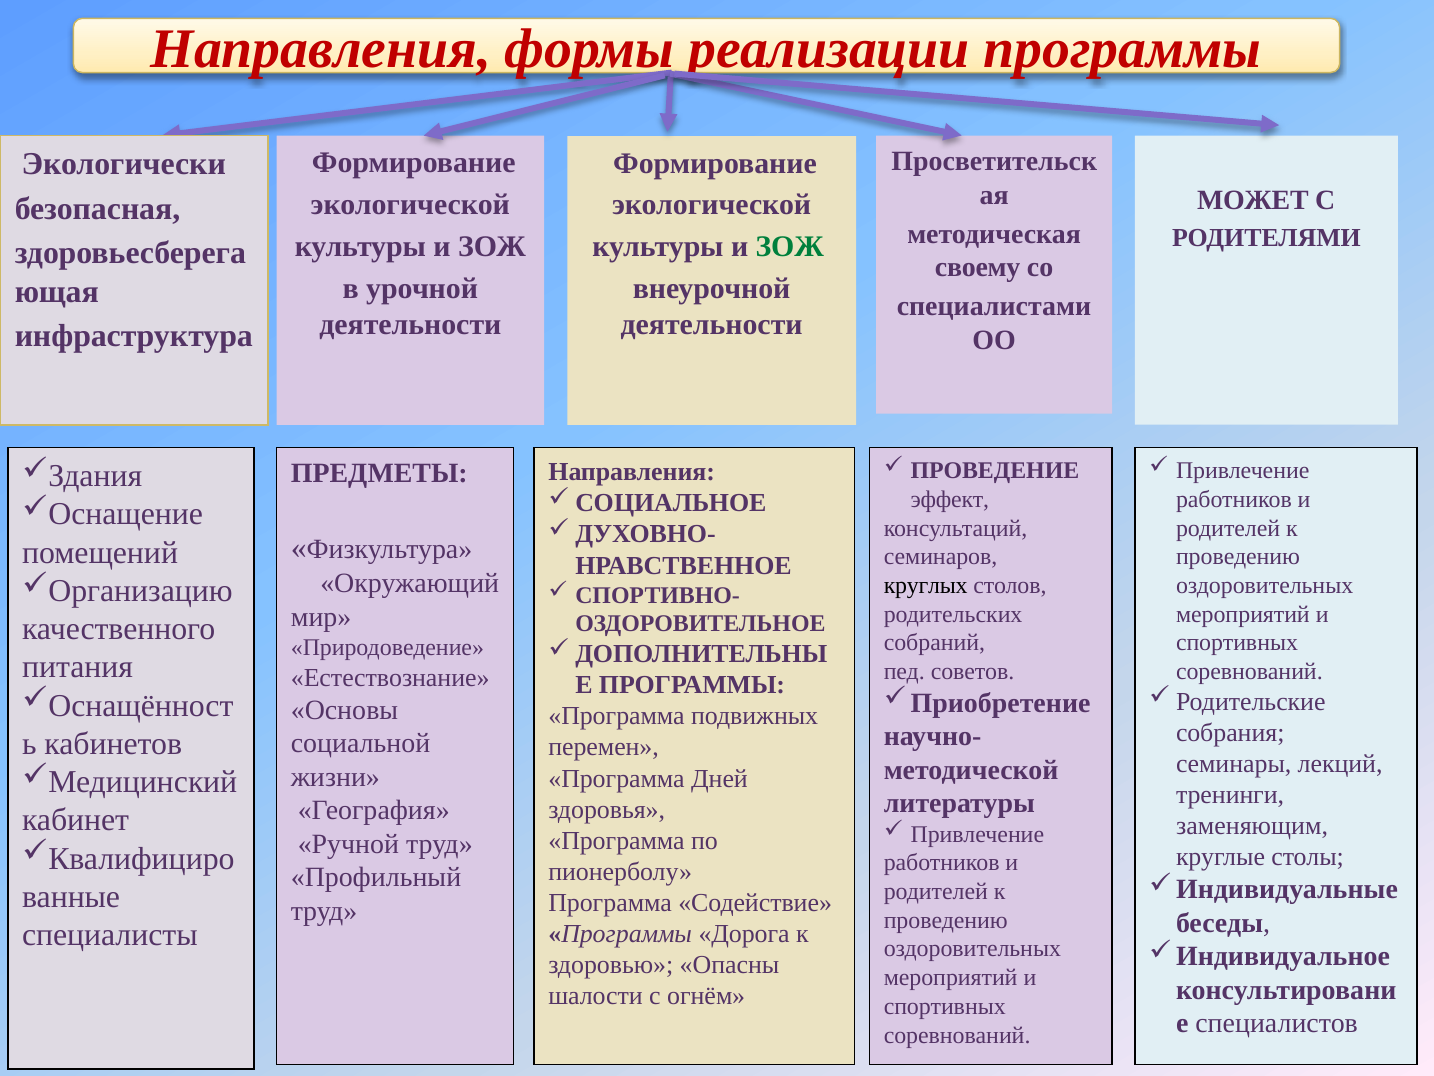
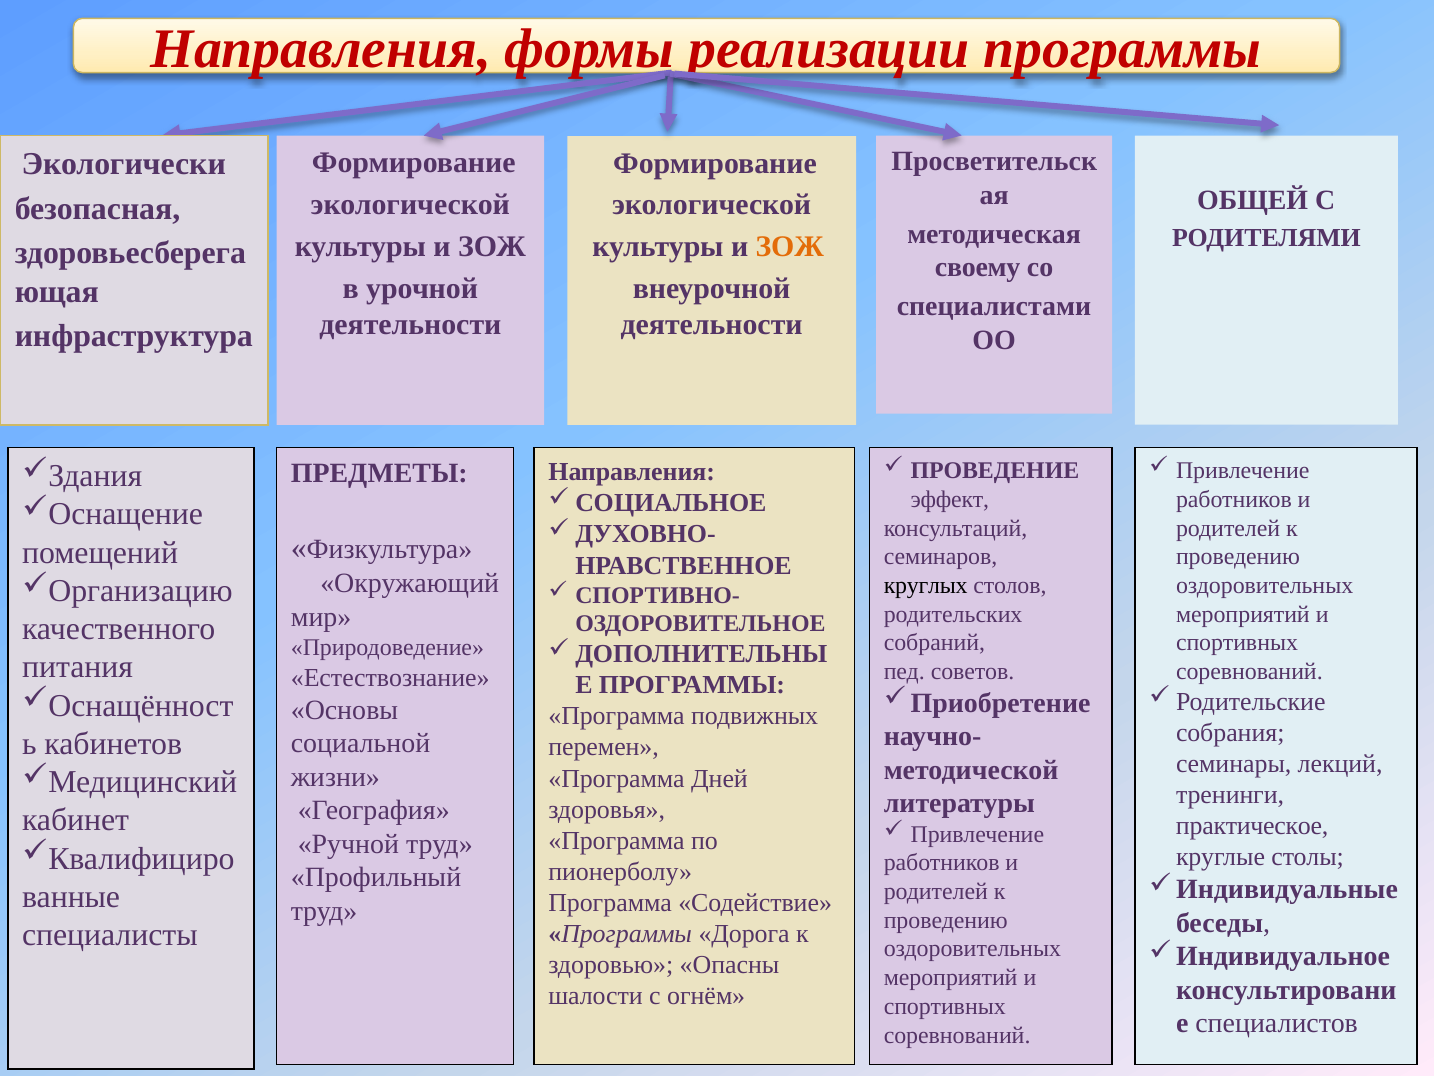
МОЖЕТ: МОЖЕТ -> ОБЩЕЙ
ЗОЖ at (790, 247) colour: green -> orange
заменяющим: заменяющим -> практическое
